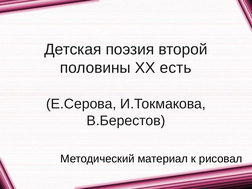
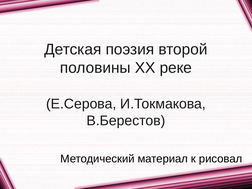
есть: есть -> реке
